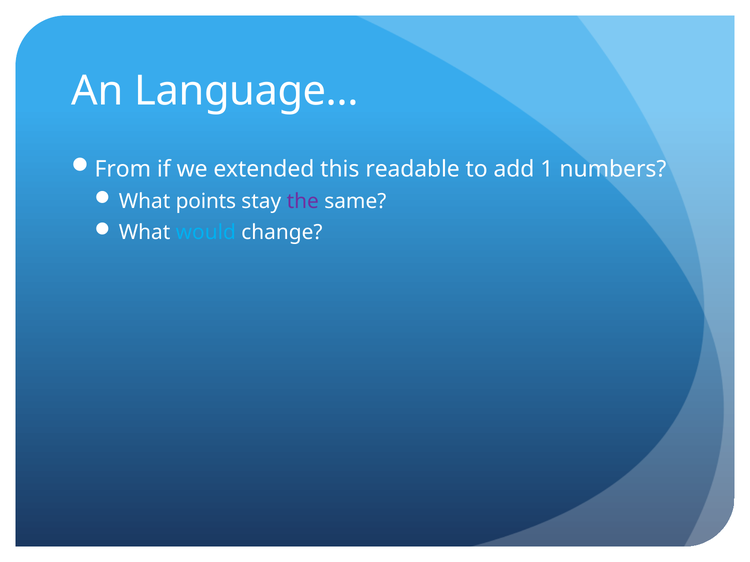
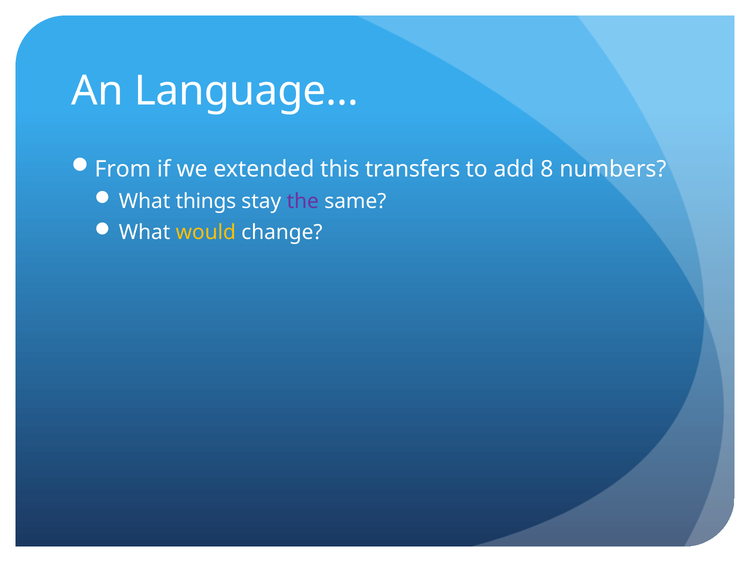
readable: readable -> transfers
1: 1 -> 8
points: points -> things
would colour: light blue -> yellow
